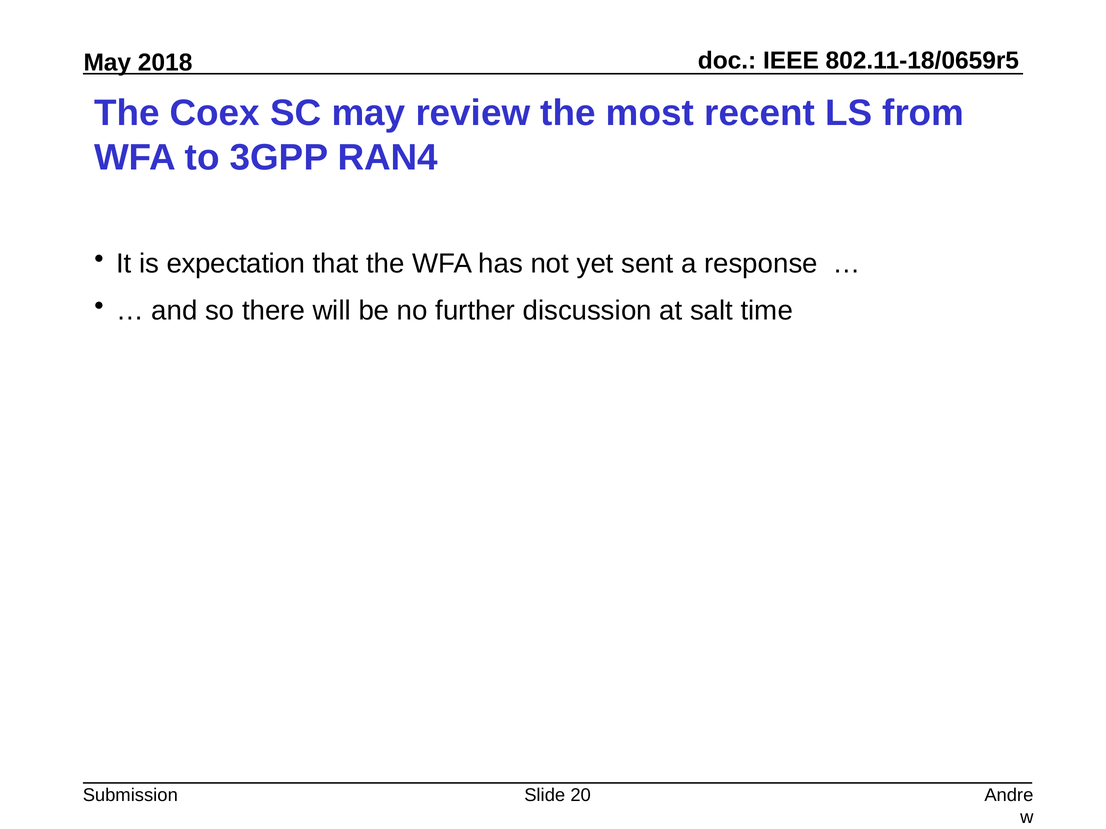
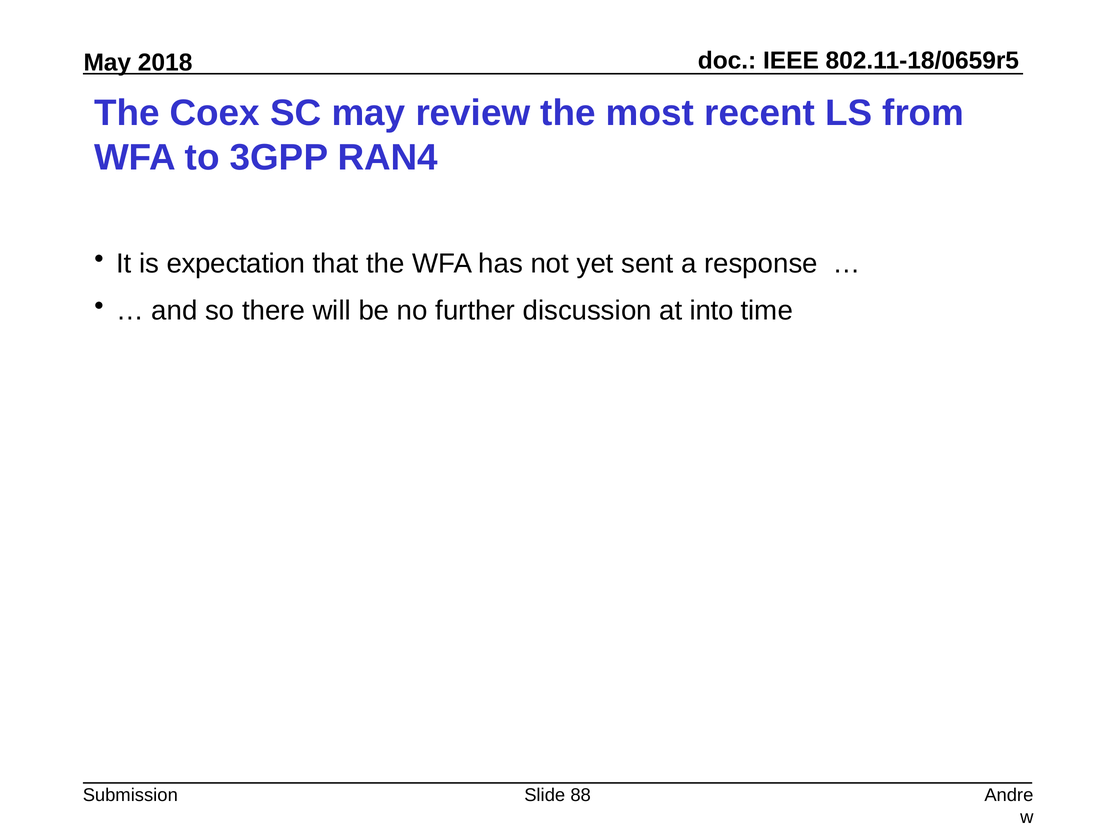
salt: salt -> into
20: 20 -> 88
